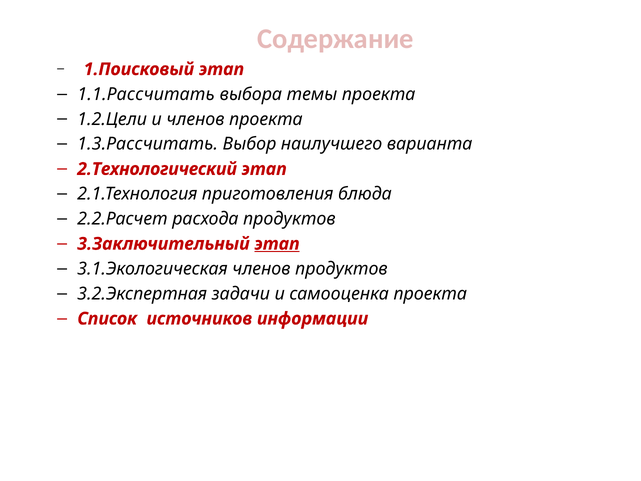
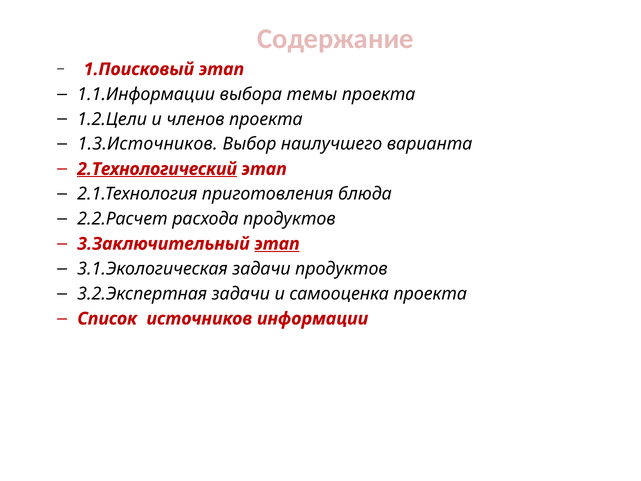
1.1.Рассчитать: 1.1.Рассчитать -> 1.1.Информации
1.3.Рассчитать: 1.3.Рассчитать -> 1.3.Источников
2.Технологический underline: none -> present
3.1.Экологическая членов: членов -> задачи
